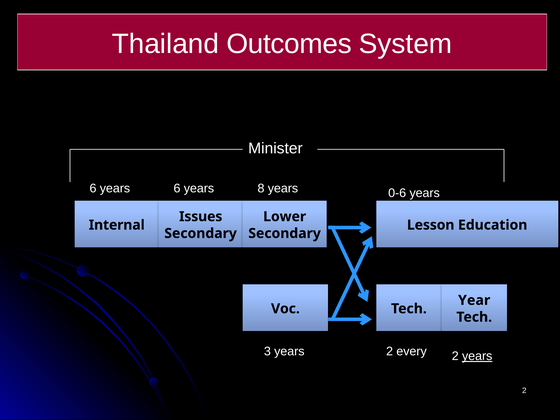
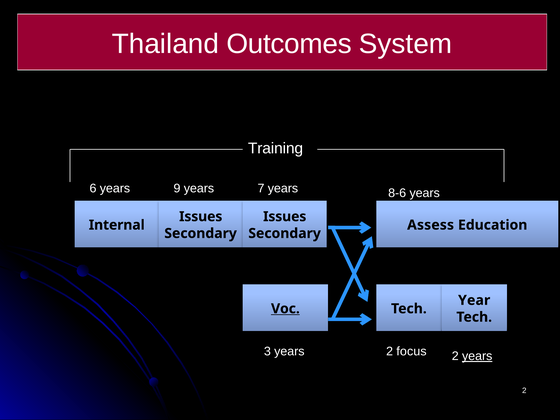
Minister: Minister -> Training
years 6: 6 -> 9
8: 8 -> 7
0-6: 0-6 -> 8-6
Lower at (285, 217): Lower -> Issues
Lesson: Lesson -> Assess
Voc underline: none -> present
every: every -> focus
